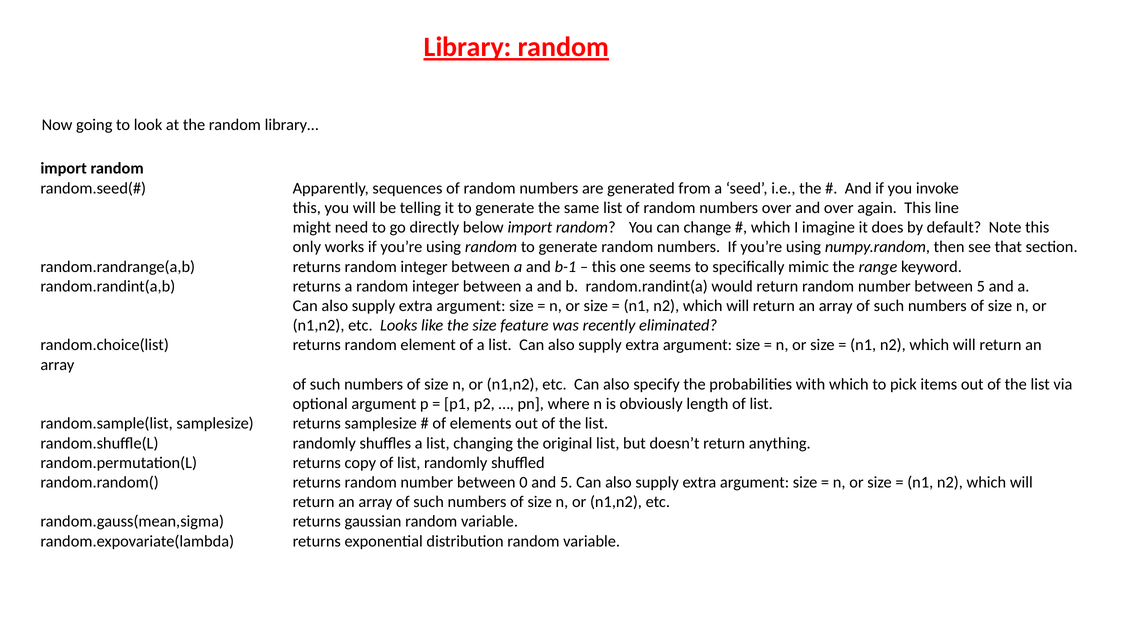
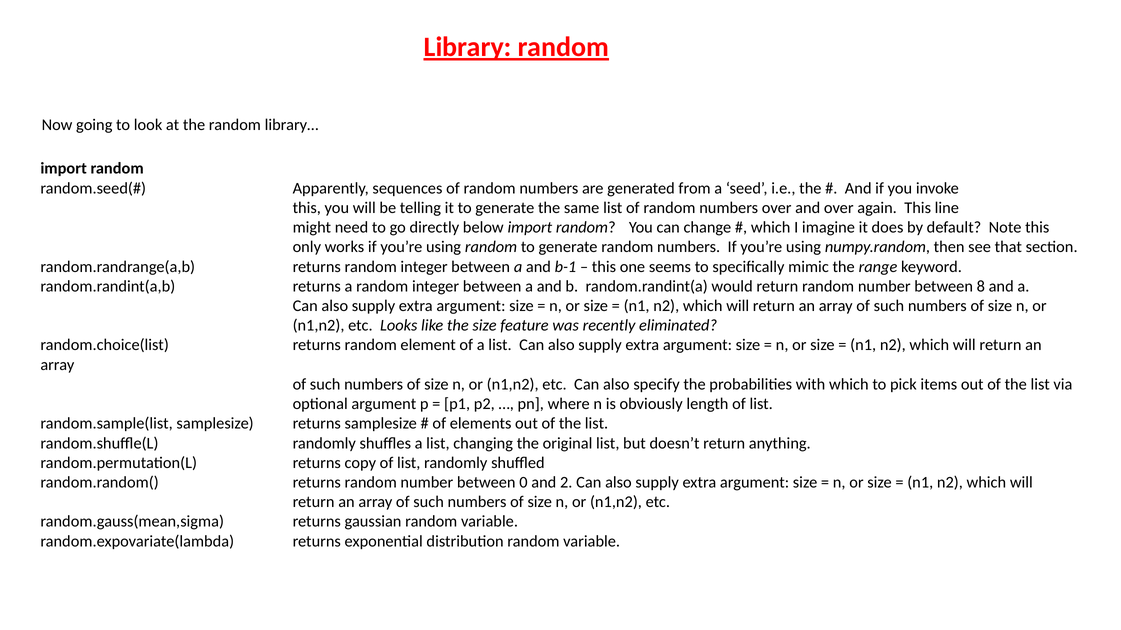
between 5: 5 -> 8
and 5: 5 -> 2
